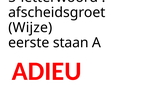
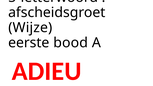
staan: staan -> bood
